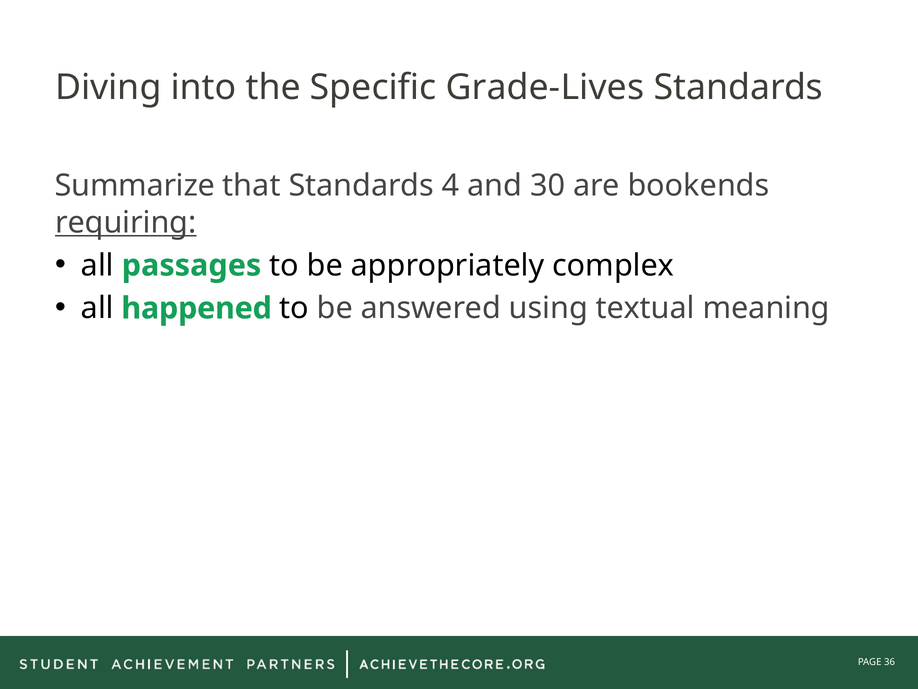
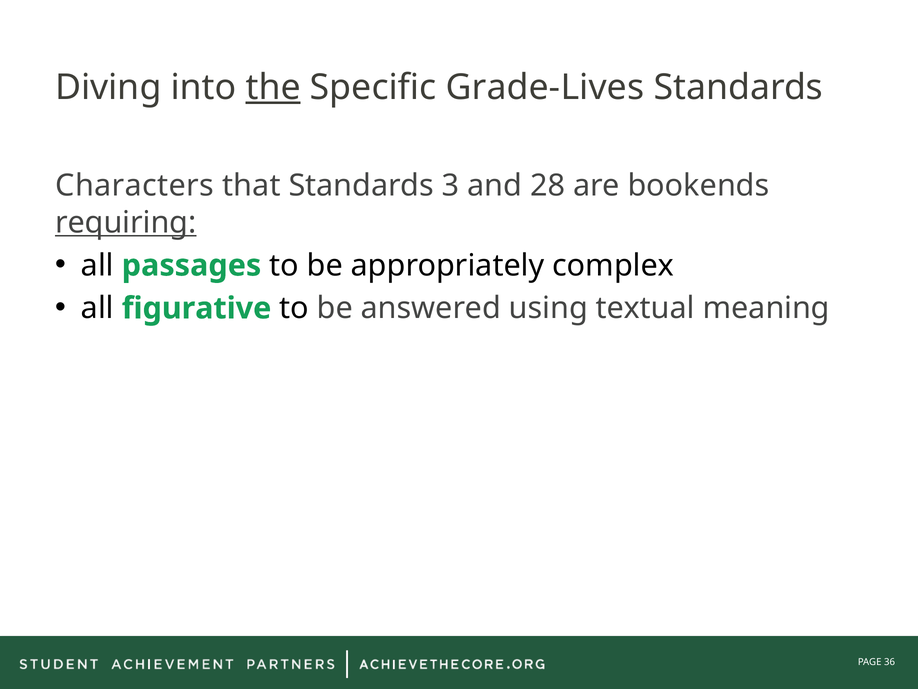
the underline: none -> present
Summarize: Summarize -> Characters
4: 4 -> 3
30: 30 -> 28
happened: happened -> figurative
